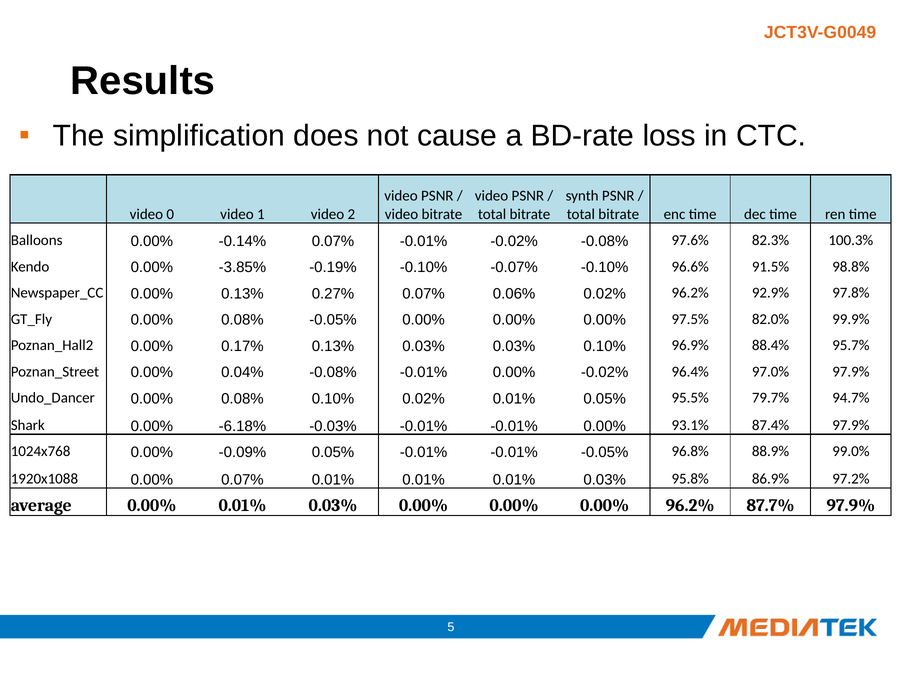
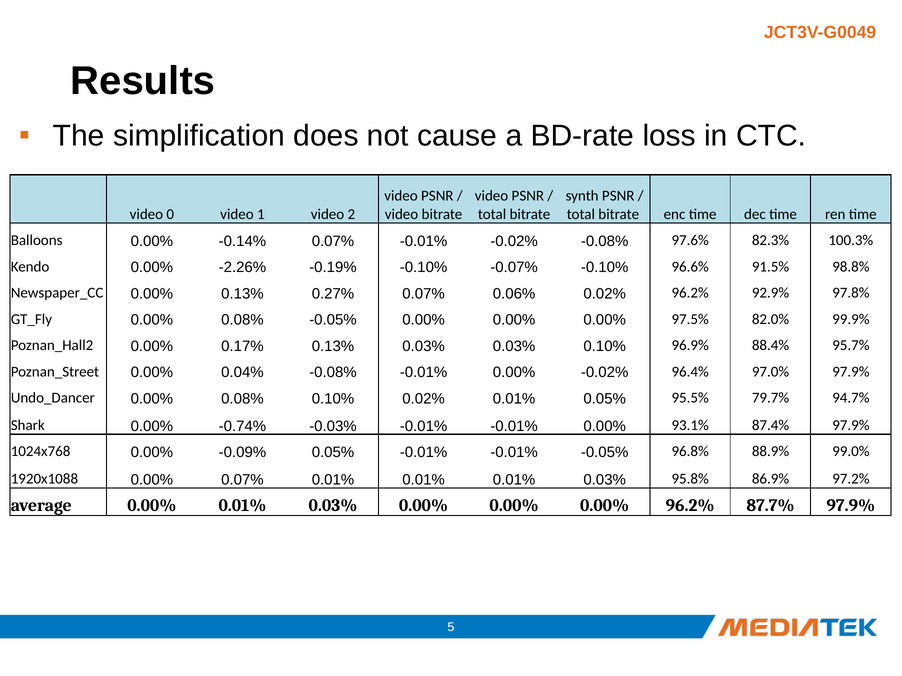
-3.85%: -3.85% -> -2.26%
-6.18%: -6.18% -> -0.74%
